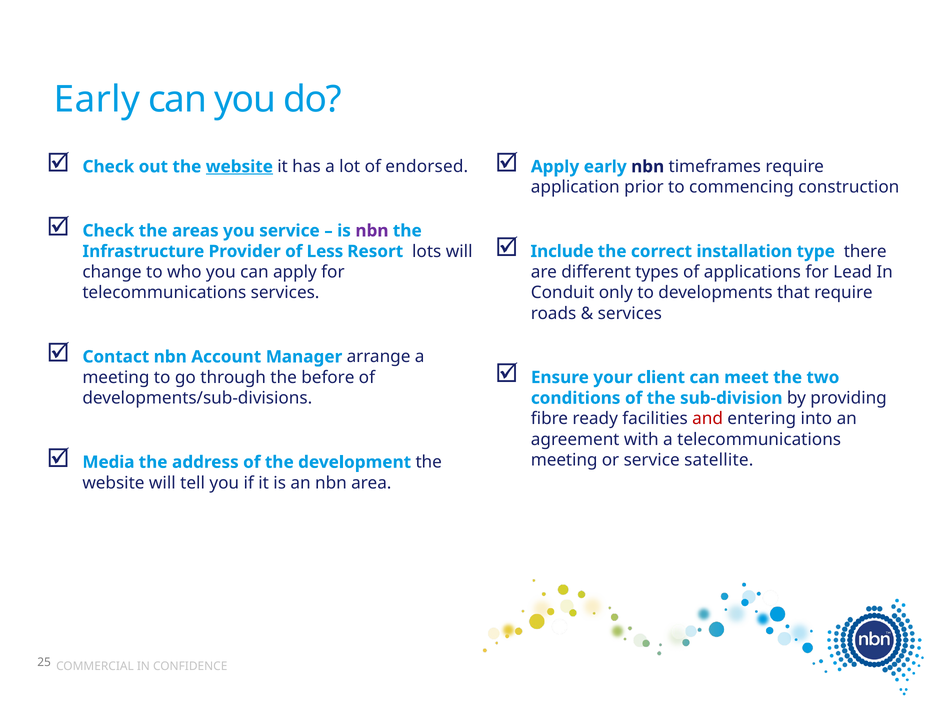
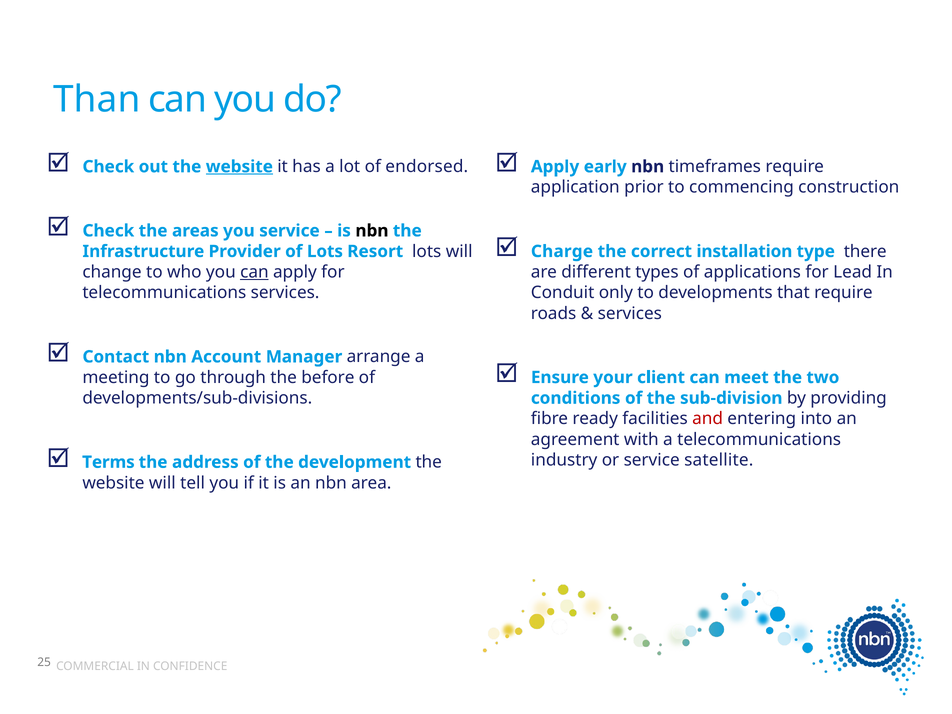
Early at (97, 100): Early -> Than
nbn at (372, 231) colour: purple -> black
Include: Include -> Charge
of Less: Less -> Lots
can at (254, 272) underline: none -> present
Media: Media -> Terms
meeting at (564, 460): meeting -> industry
